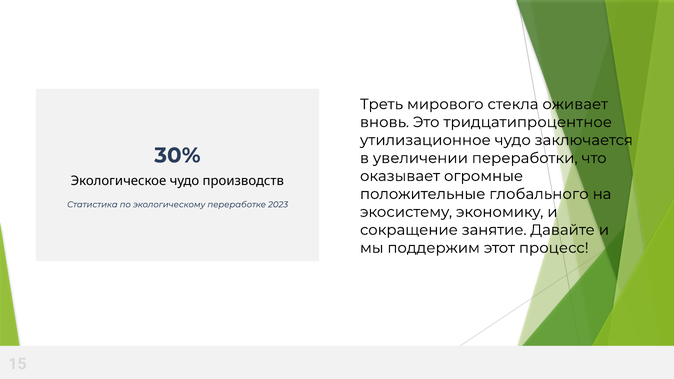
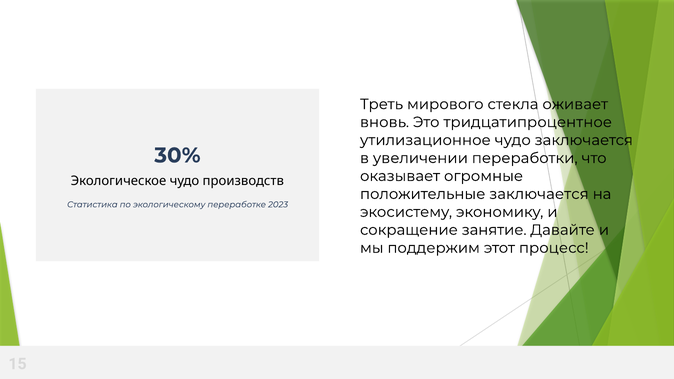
положительные глобального: глобального -> заключается
